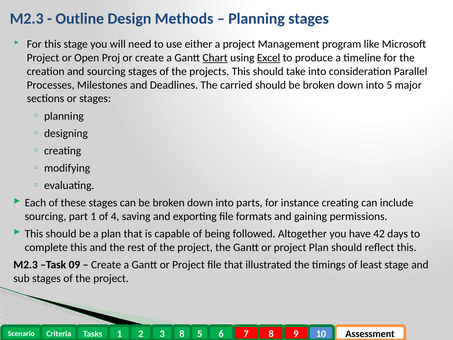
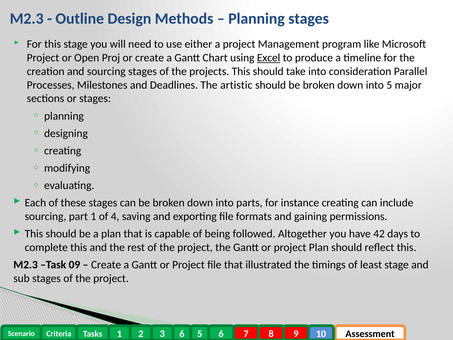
Chart underline: present -> none
carried: carried -> artistic
8 at (182, 334): 8 -> 6
